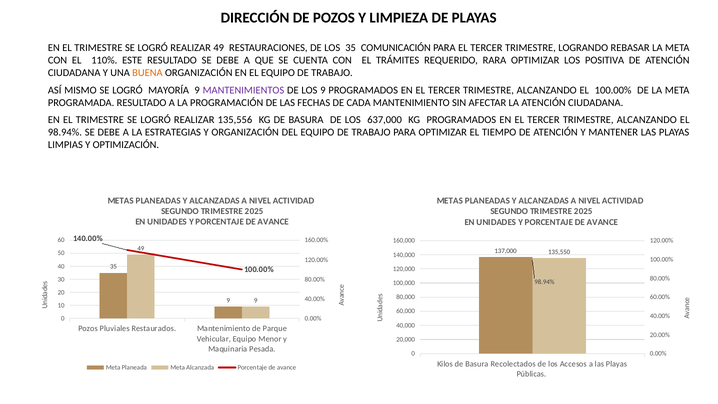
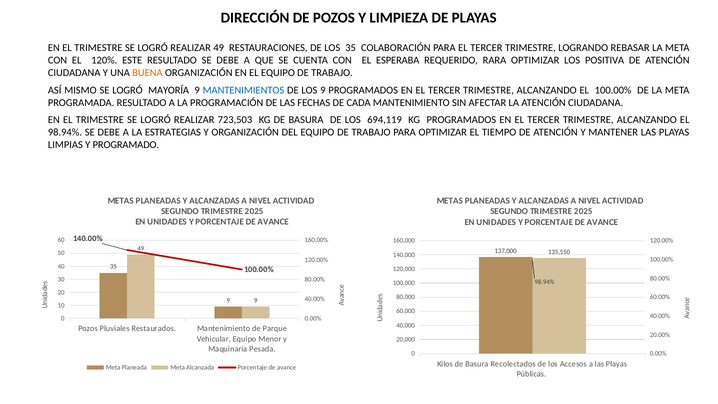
COMUNICACIÓN: COMUNICACIÓN -> COLABORACIÓN
110%: 110% -> 120%
TRÁMITES: TRÁMITES -> ESPERABA
MANTENIMIENTOS colour: purple -> blue
135,556: 135,556 -> 723,503
637,000: 637,000 -> 694,119
OPTIMIZACIÓN: OPTIMIZACIÓN -> PROGRAMADO
